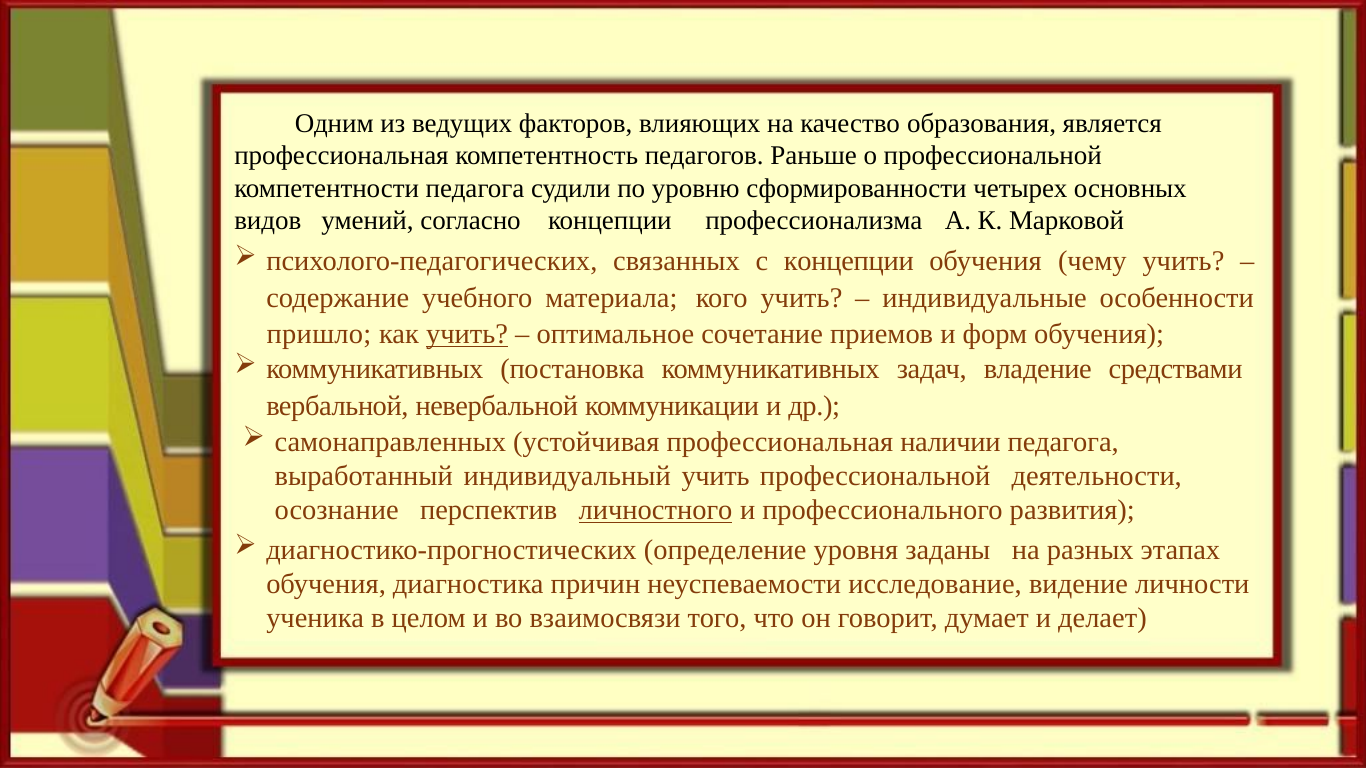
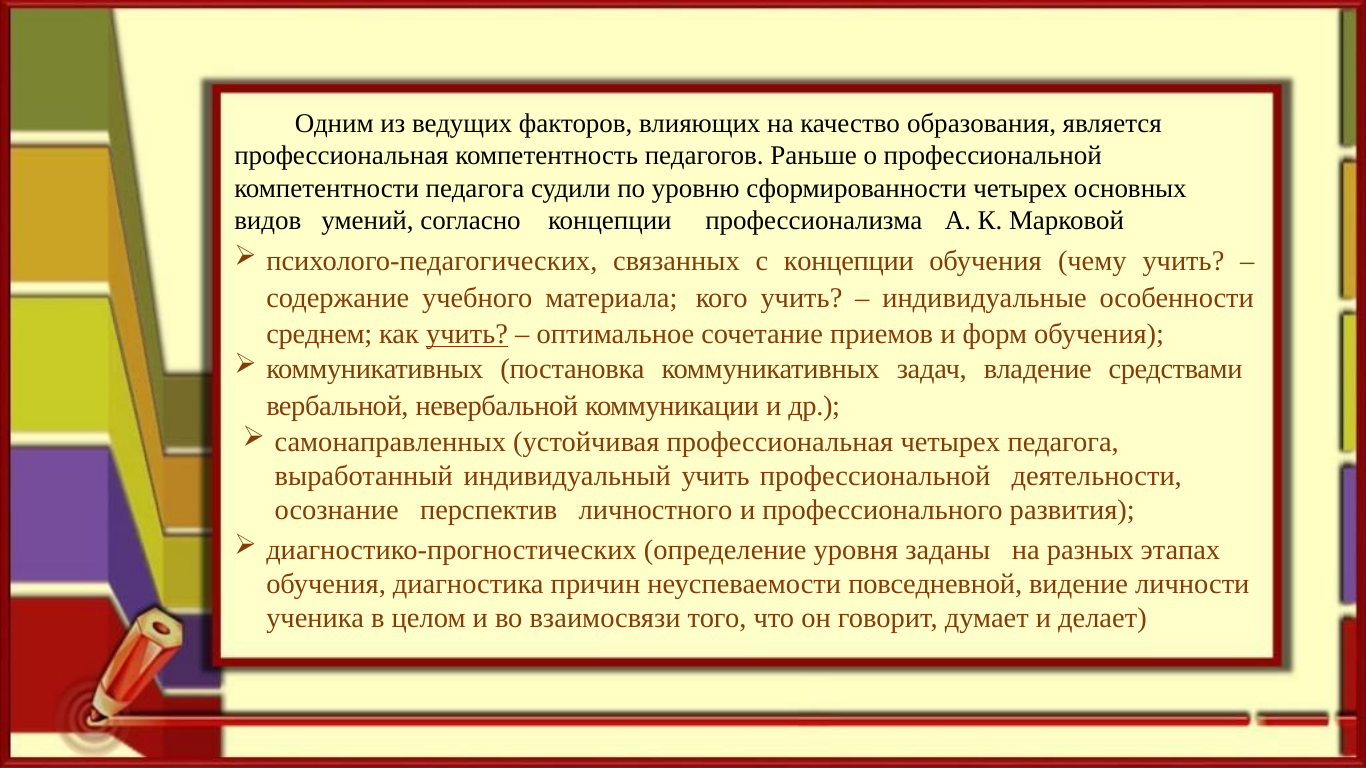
пришло: пришло -> среднем
профессиональная наличии: наличии -> четырех
личностного underline: present -> none
исследование: исследование -> повседневной
